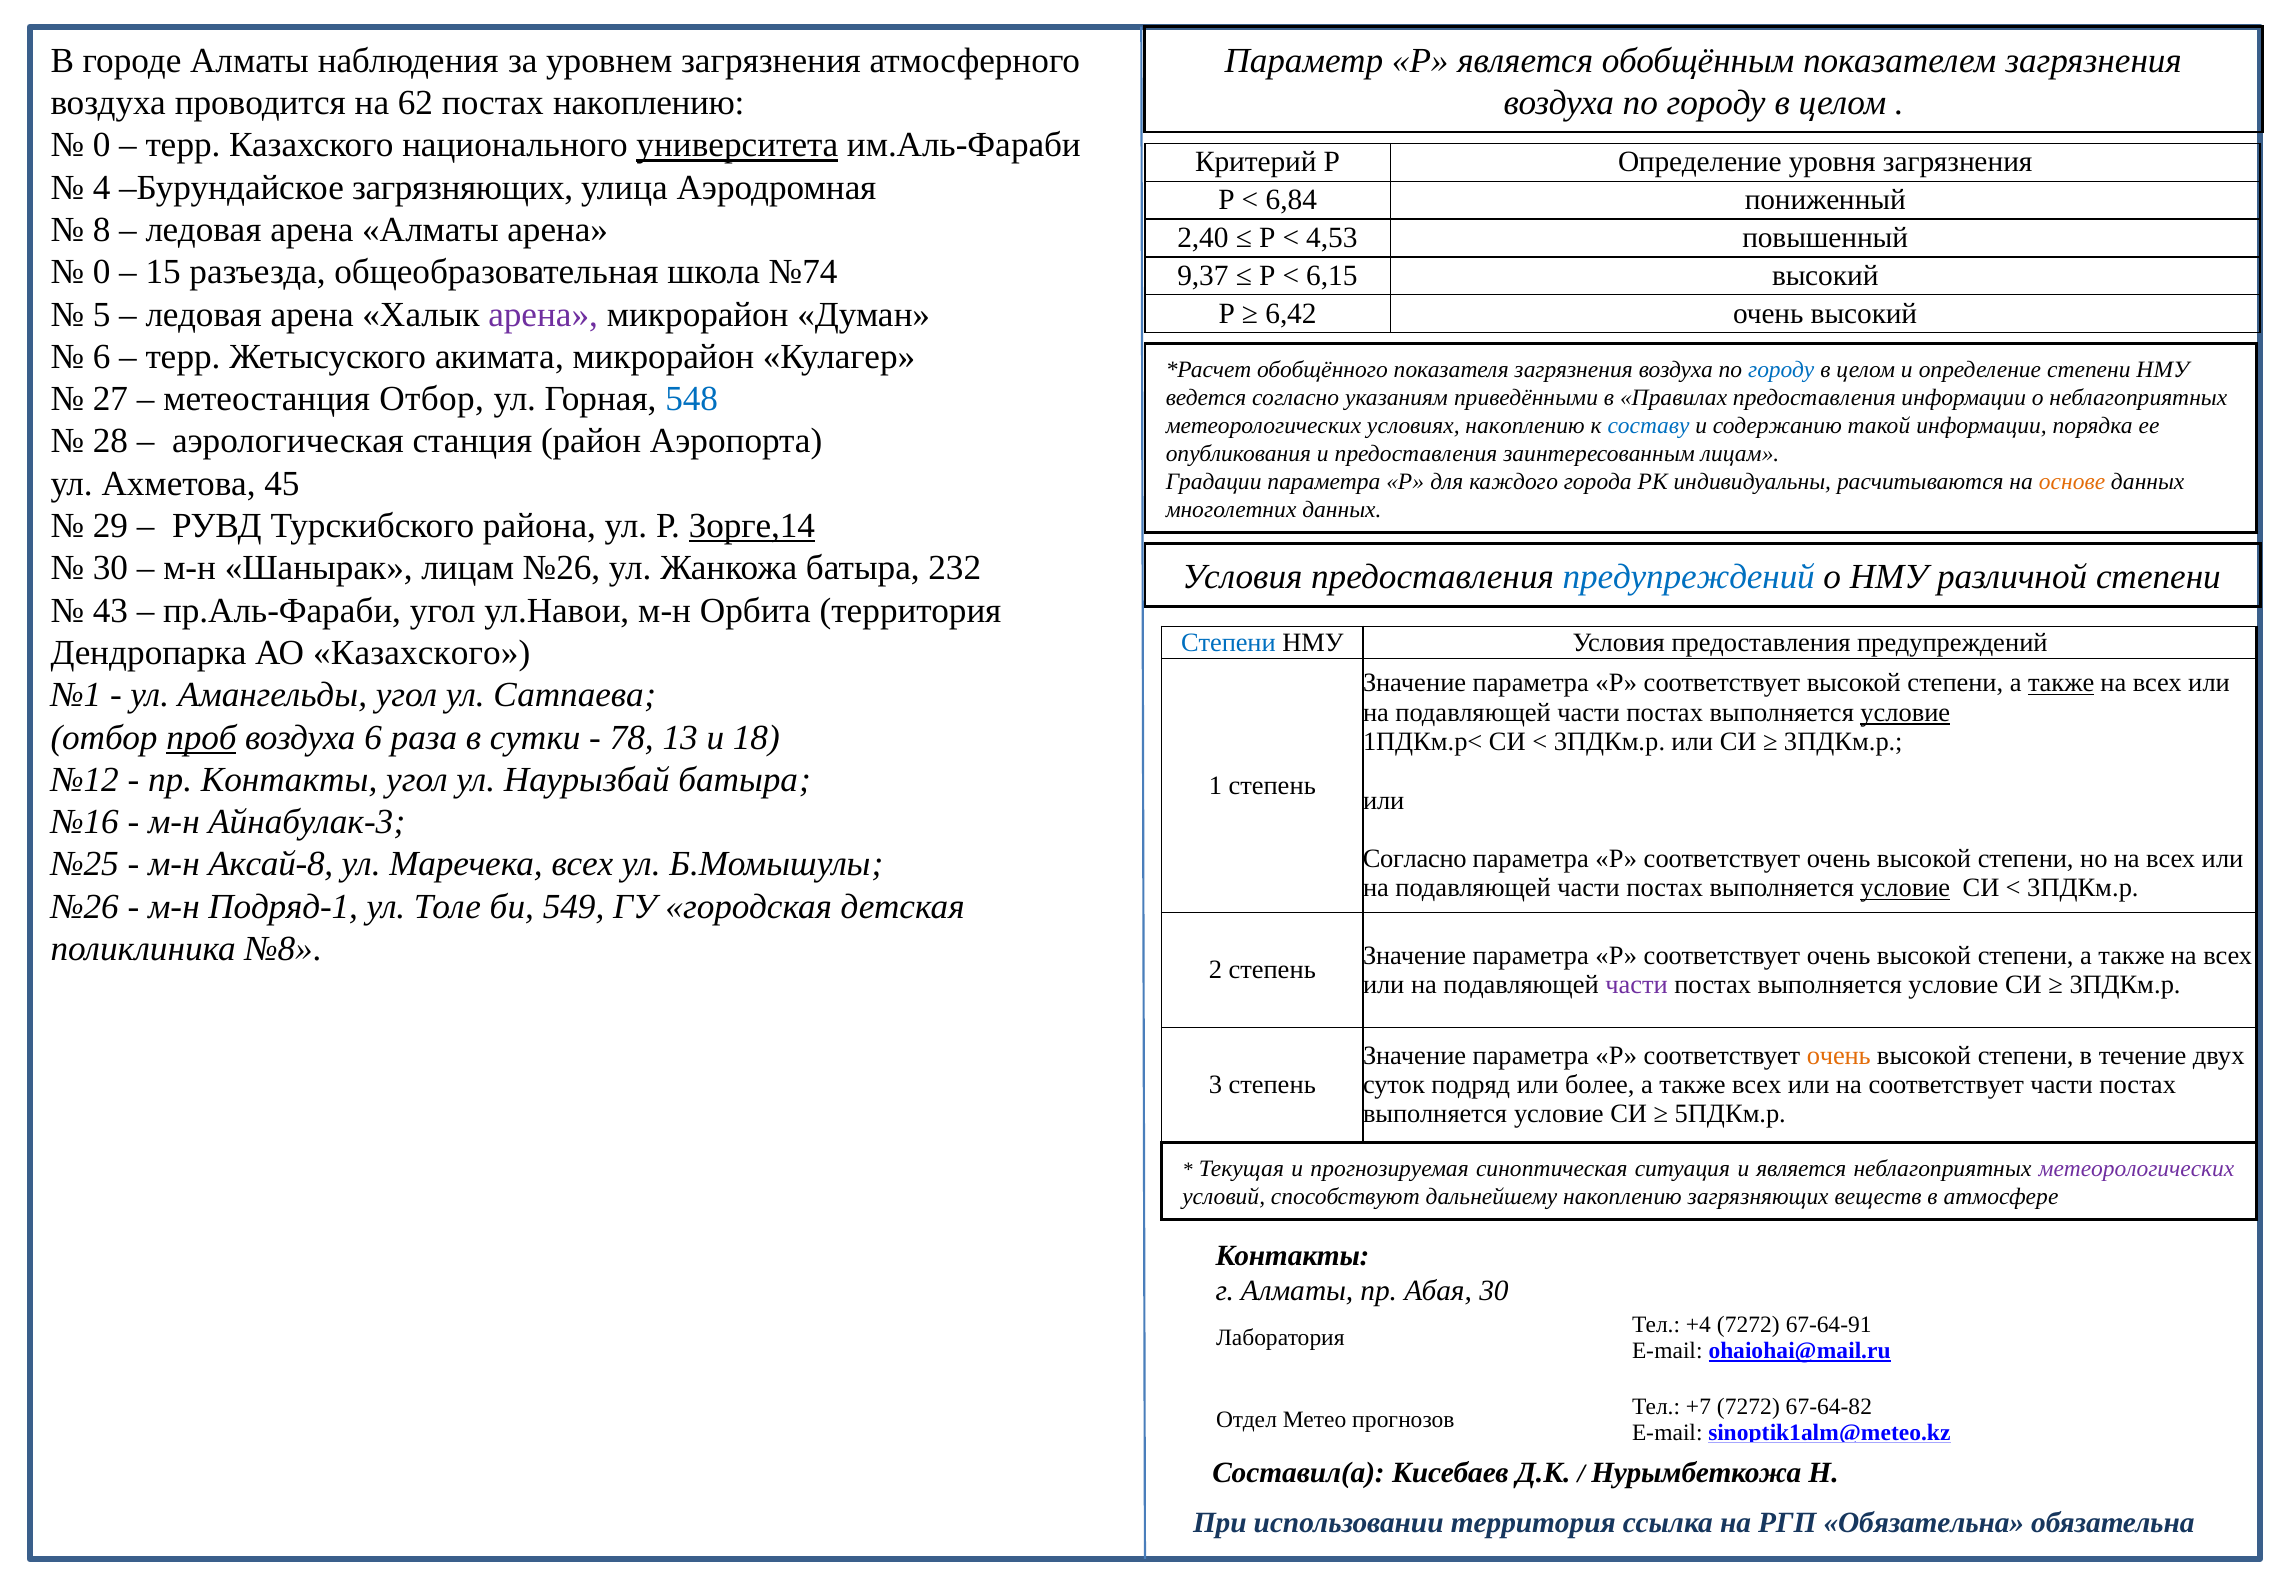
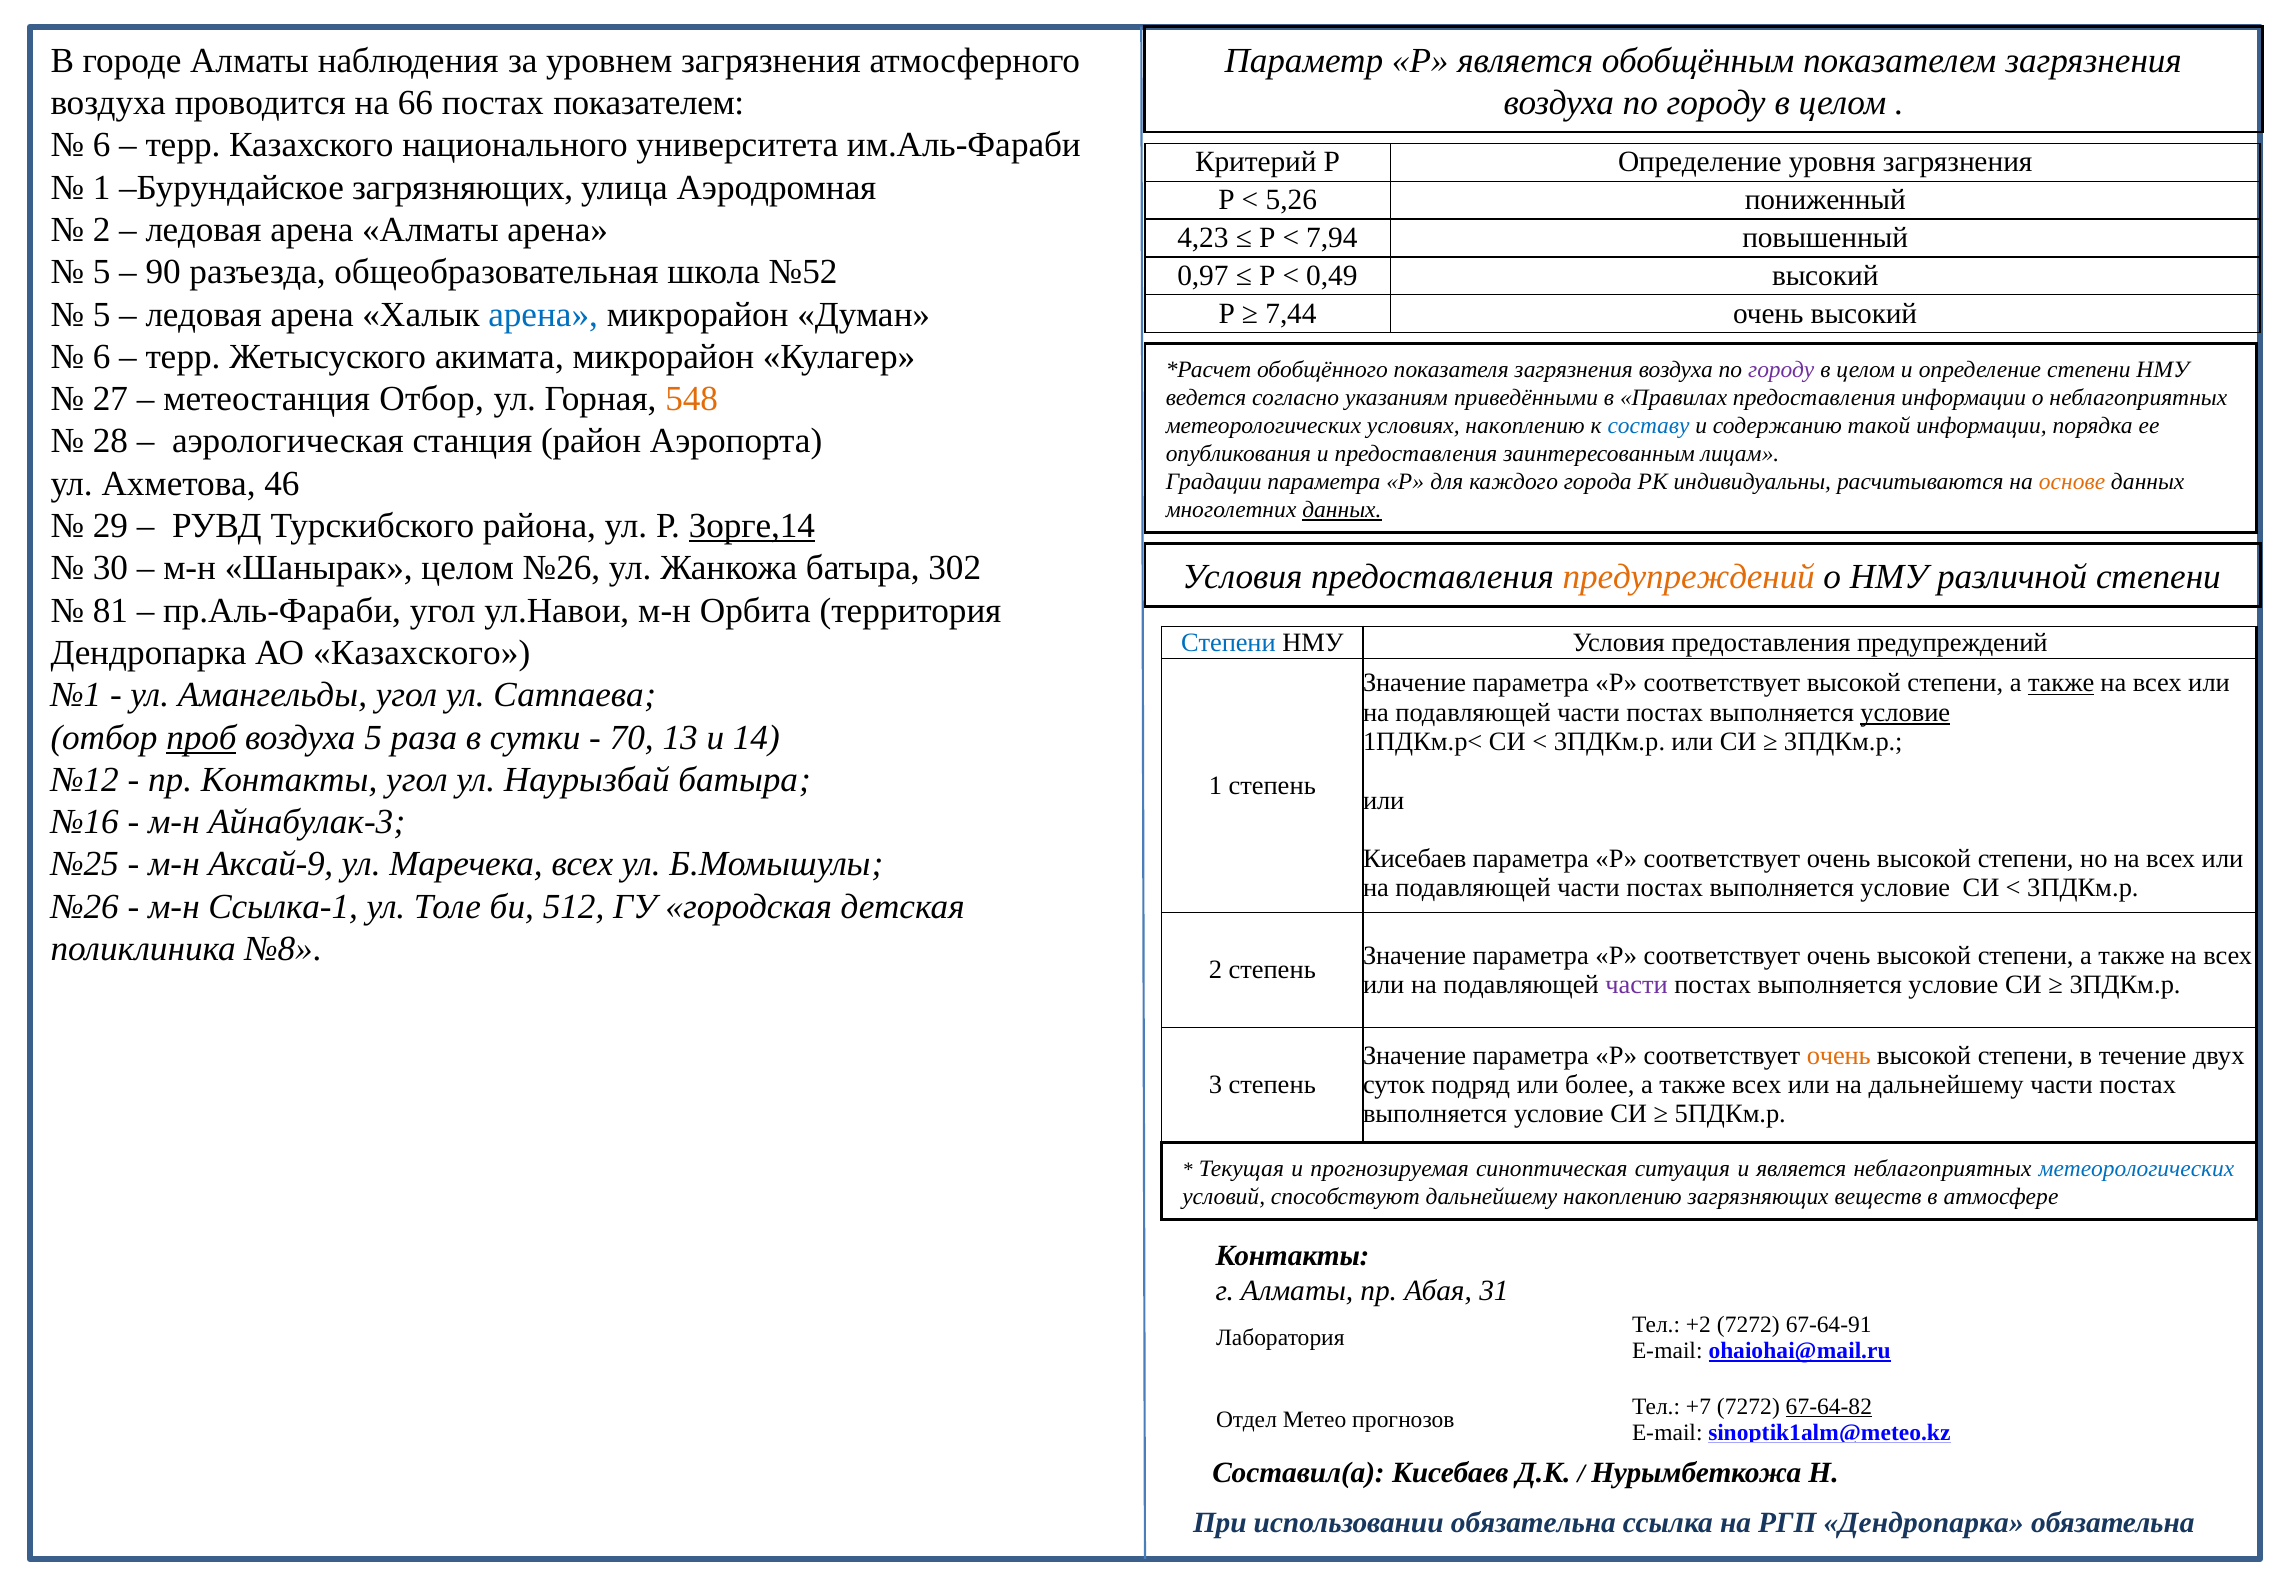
62: 62 -> 66
постах накоплению: накоплению -> показателем
0 at (102, 145): 0 -> 6
университета underline: present -> none
4 at (102, 188): 4 -> 1
6,84: 6,84 -> 5,26
8 at (102, 230): 8 -> 2
2,40: 2,40 -> 4,23
4,53: 4,53 -> 7,94
0 at (102, 272): 0 -> 5
15: 15 -> 90
№74: №74 -> №52
9,37: 9,37 -> 0,97
6,15: 6,15 -> 0,49
арена at (543, 314) colour: purple -> blue
6,42: 6,42 -> 7,44
городу at (1781, 369) colour: blue -> purple
548 colour: blue -> orange
45: 45 -> 46
данных at (1342, 510) underline: none -> present
Шанырак лицам: лицам -> целом
232: 232 -> 302
предупреждений at (1689, 577) colour: blue -> orange
43: 43 -> 81
воздуха 6: 6 -> 5
78: 78 -> 70
18: 18 -> 14
Согласно at (1415, 859): Согласно -> Кисебаев
Аксай-8: Аксай-8 -> Аксай-9
условие at (1905, 888) underline: present -> none
Подряд-1: Подряд-1 -> Ссылка-1
549: 549 -> 512
на соответствует: соответствует -> дальнейшему
метеорологических at (2136, 1168) colour: purple -> blue
Абая 30: 30 -> 31
+4: +4 -> +2
67-64-82 underline: none -> present
использовании территория: территория -> обязательна
РГП Обязательна: Обязательна -> Дендропарка
